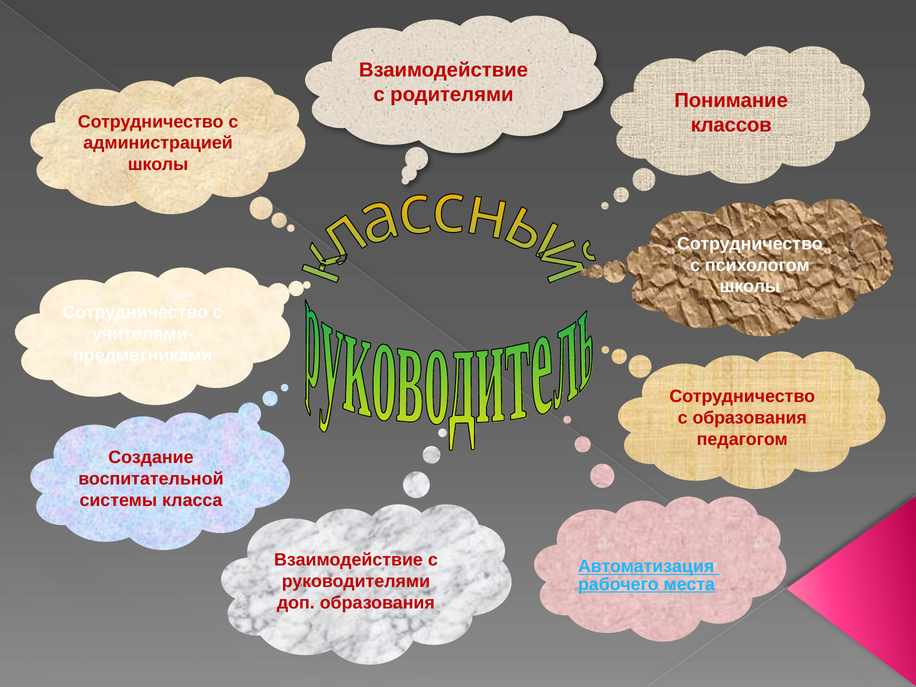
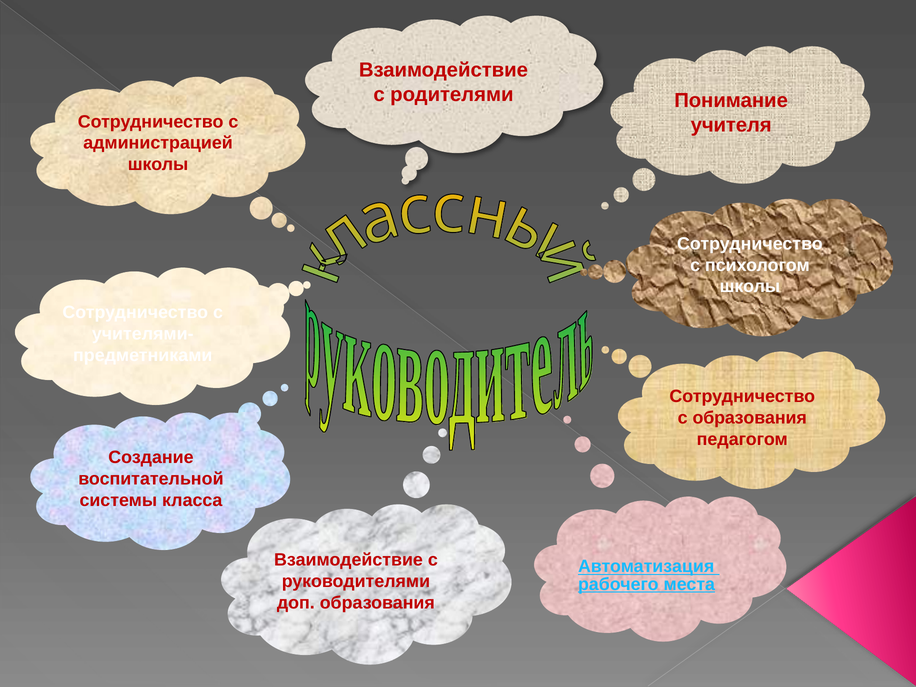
классов: классов -> учителя
